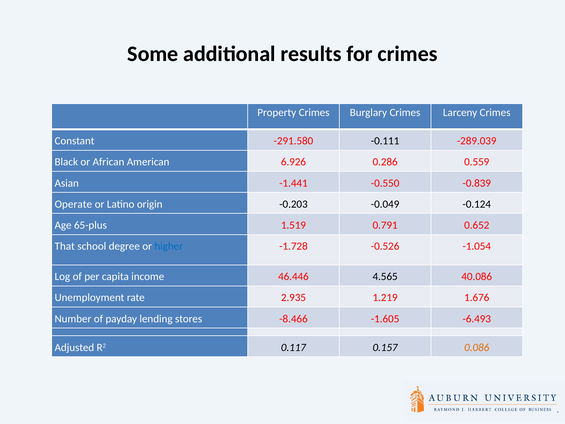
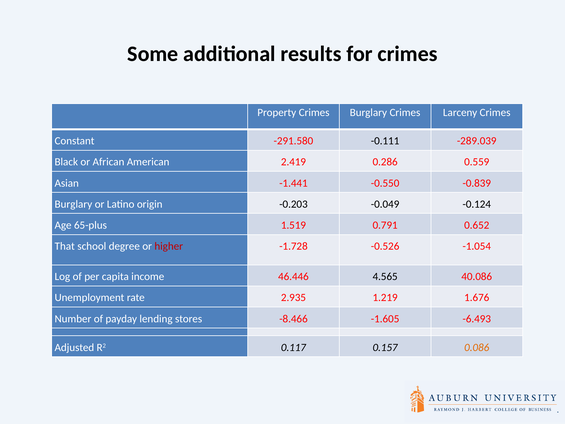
6.926: 6.926 -> 2.419
Operate at (73, 204): Operate -> Burglary
higher colour: blue -> red
